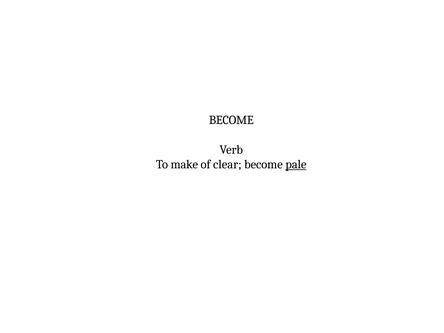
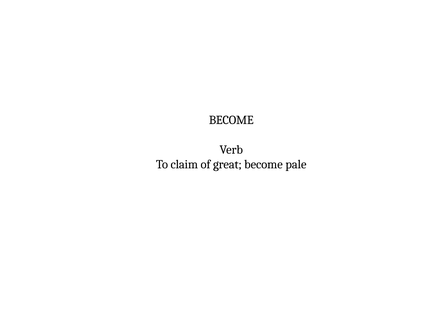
make: make -> claim
clear: clear -> great
pale underline: present -> none
